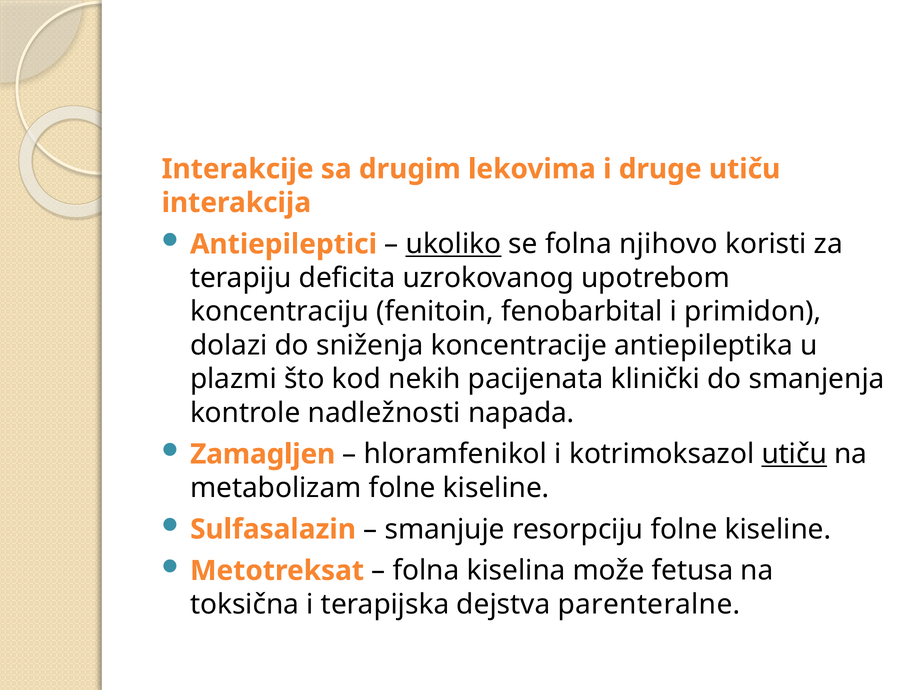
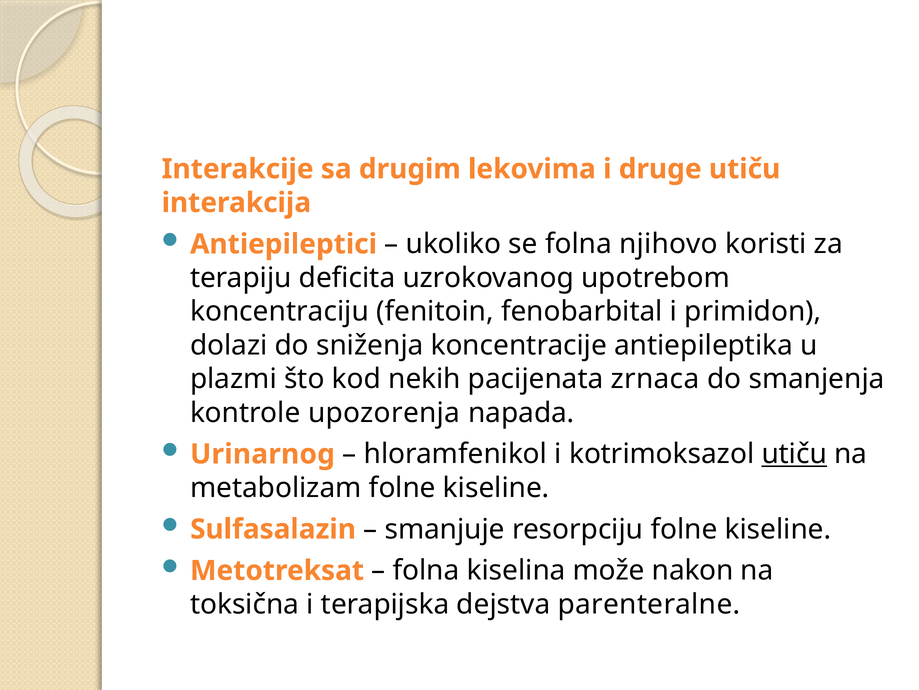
ukoliko underline: present -> none
klinički: klinički -> zrnaca
nadležnosti: nadležnosti -> upozorenja
Zamagljen: Zamagljen -> Urinarnog
fetusa: fetusa -> nakon
